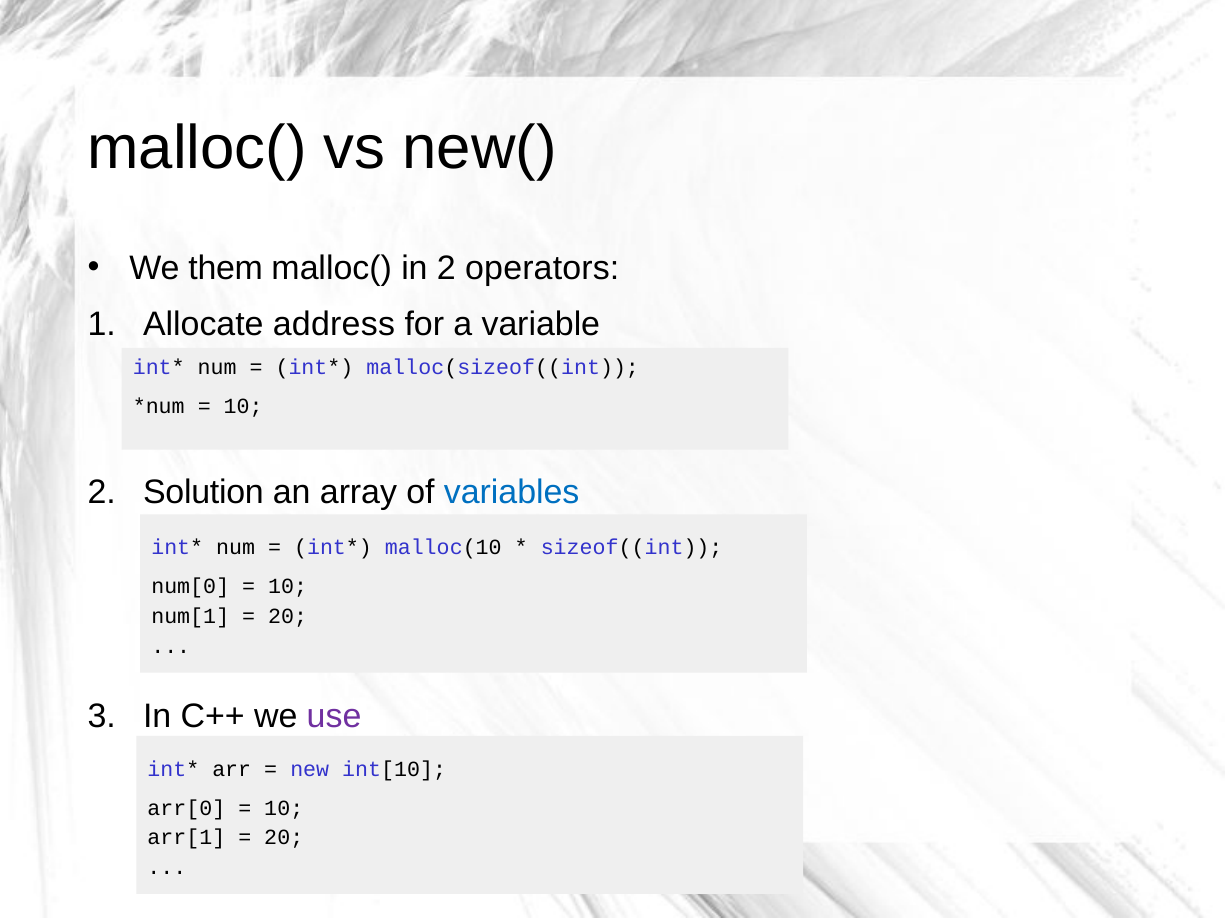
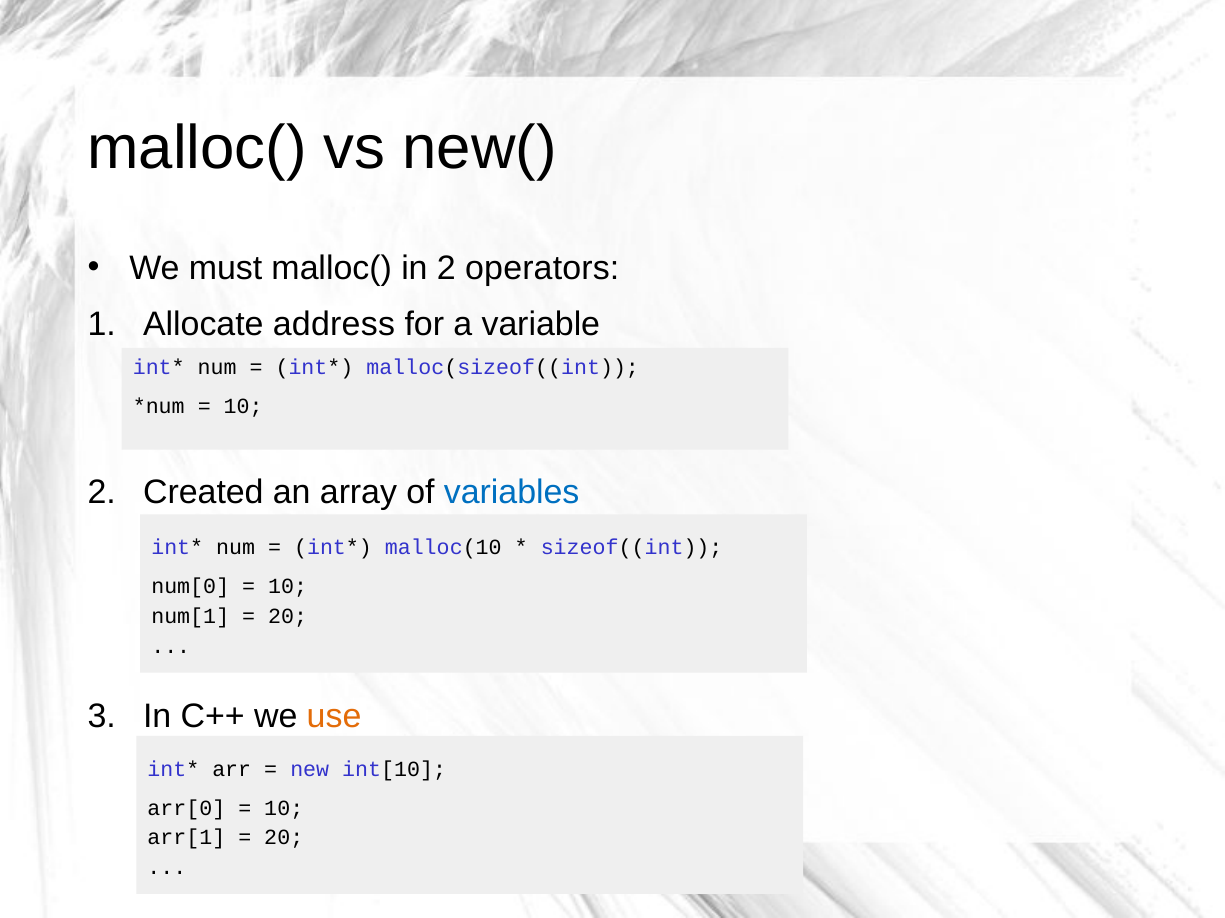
them: them -> must
Solution: Solution -> Created
use colour: purple -> orange
